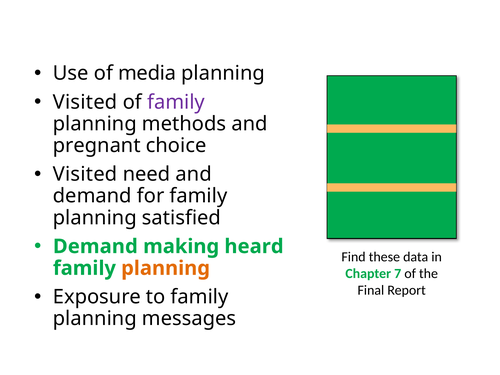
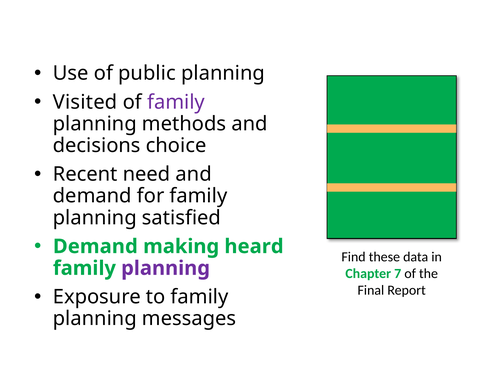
media: media -> public
pregnant: pregnant -> decisions
Visited at (85, 174): Visited -> Recent
planning at (166, 268) colour: orange -> purple
